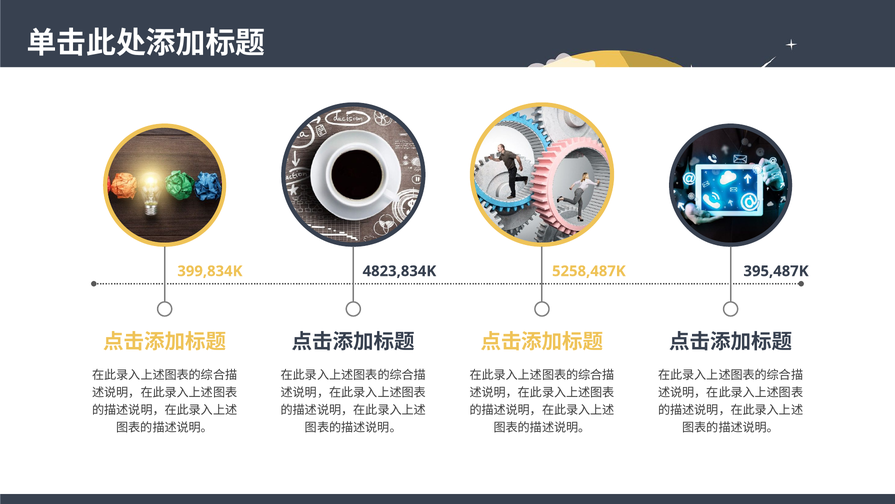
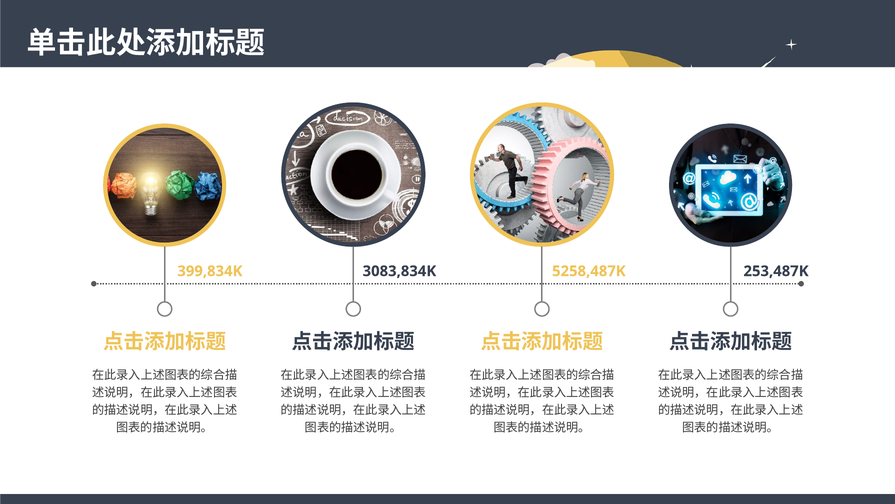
4823,834K: 4823,834K -> 3083,834K
395,487K: 395,487K -> 253,487K
